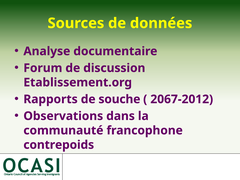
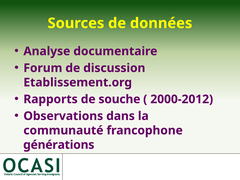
2067-2012: 2067-2012 -> 2000-2012
contrepoids: contrepoids -> générations
